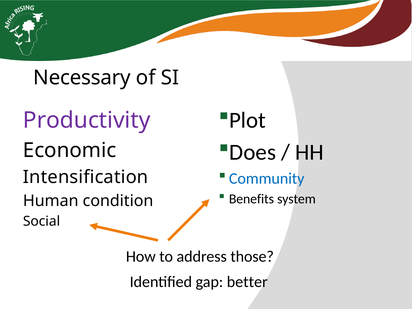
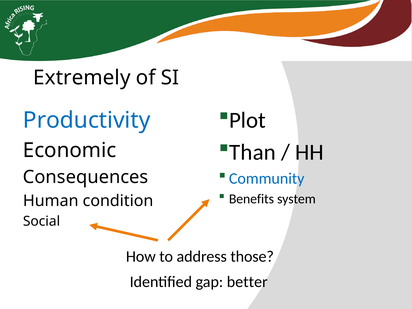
Necessary: Necessary -> Extremely
Productivity colour: purple -> blue
Does: Does -> Than
Intensification: Intensification -> Consequences
